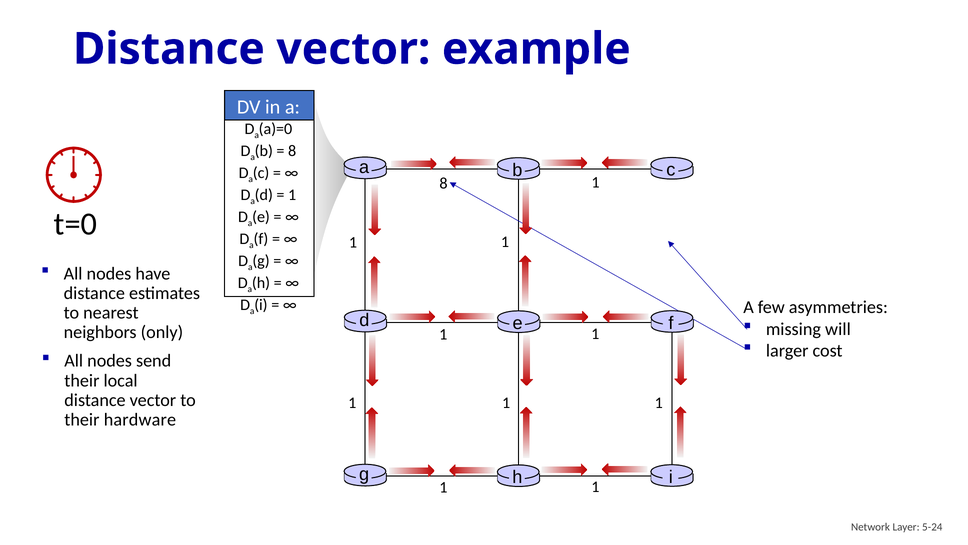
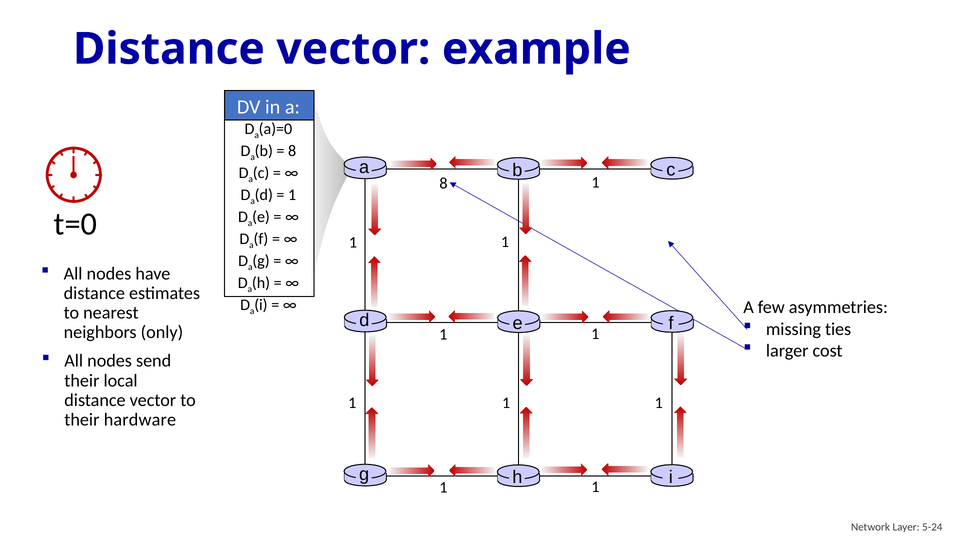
will: will -> ties
